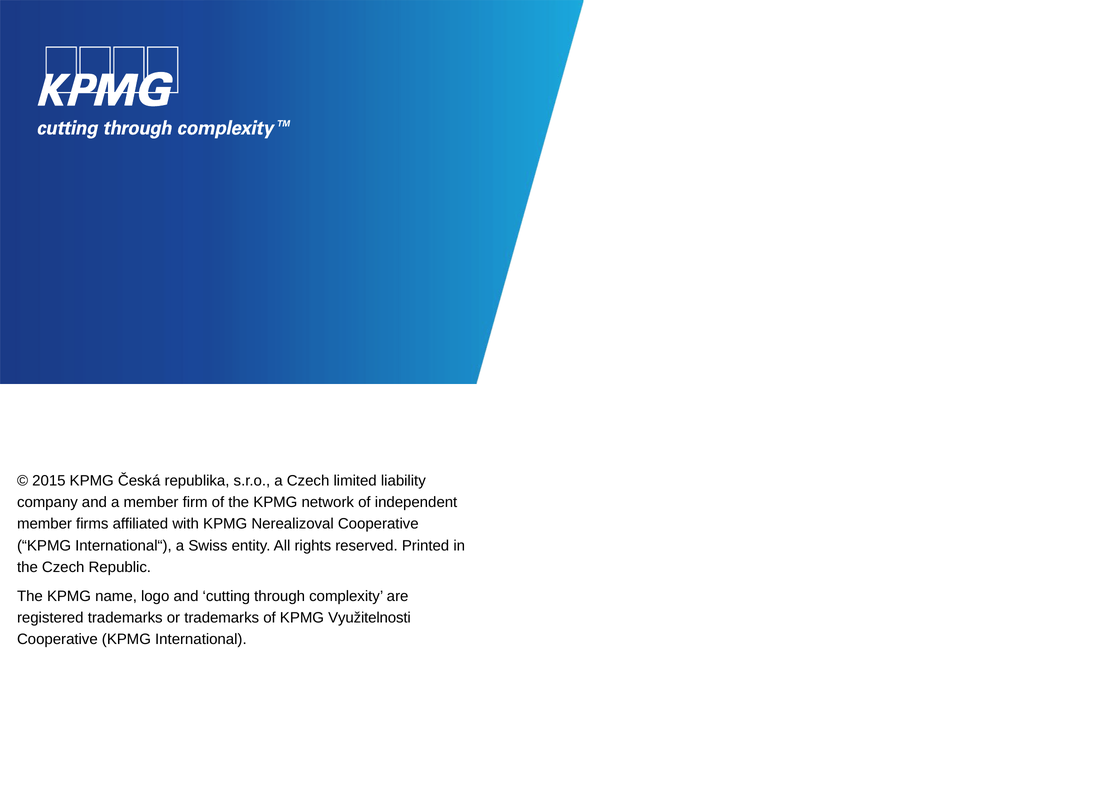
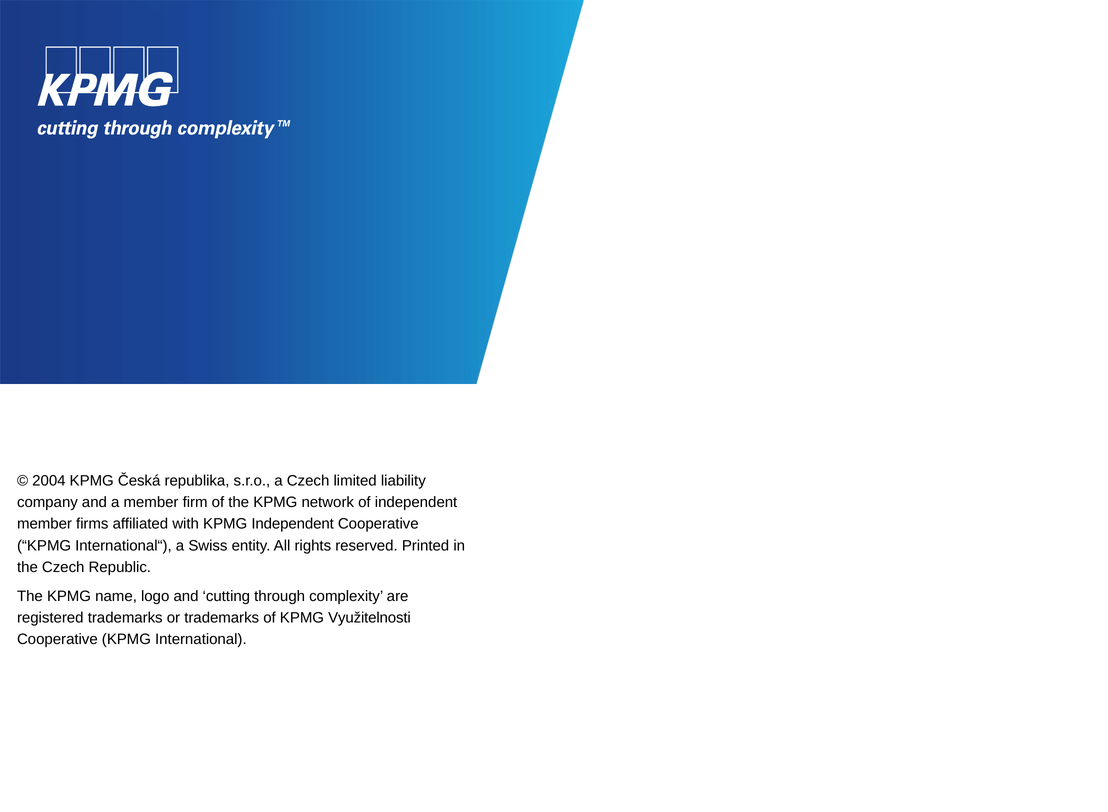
2015: 2015 -> 2004
KPMG Nerealizoval: Nerealizoval -> Independent
